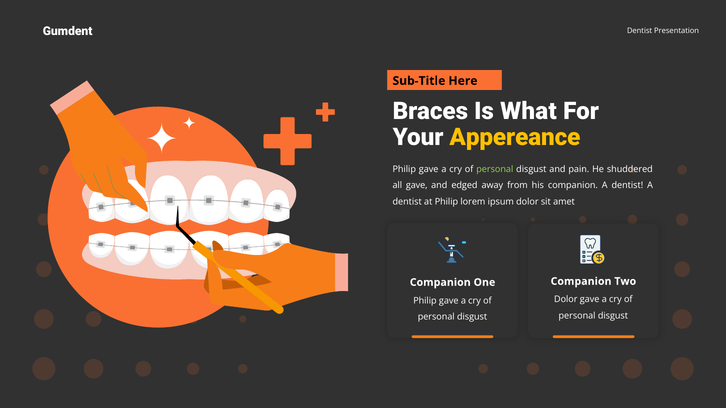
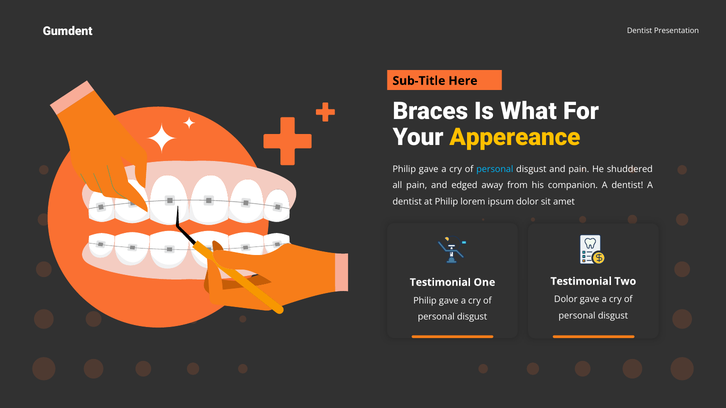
personal at (495, 169) colour: light green -> light blue
all gave: gave -> pain
Companion at (581, 282): Companion -> Testimonial
Companion at (440, 283): Companion -> Testimonial
